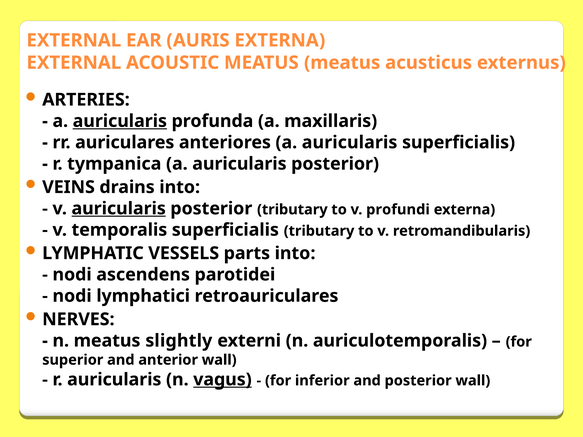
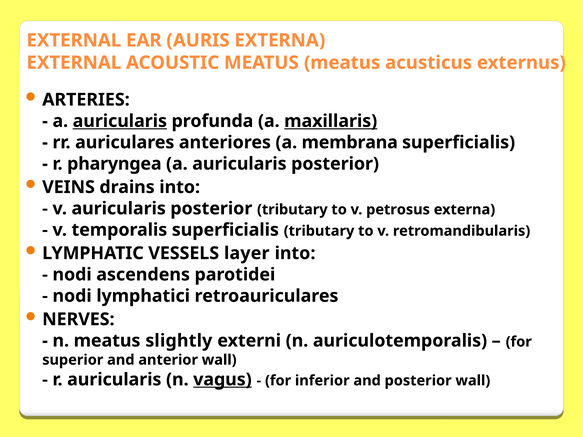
maxillaris underline: none -> present
anteriores a auricularis: auricularis -> membrana
tympanica: tympanica -> pharyngea
auricularis at (119, 209) underline: present -> none
profundi: profundi -> petrosus
parts: parts -> layer
